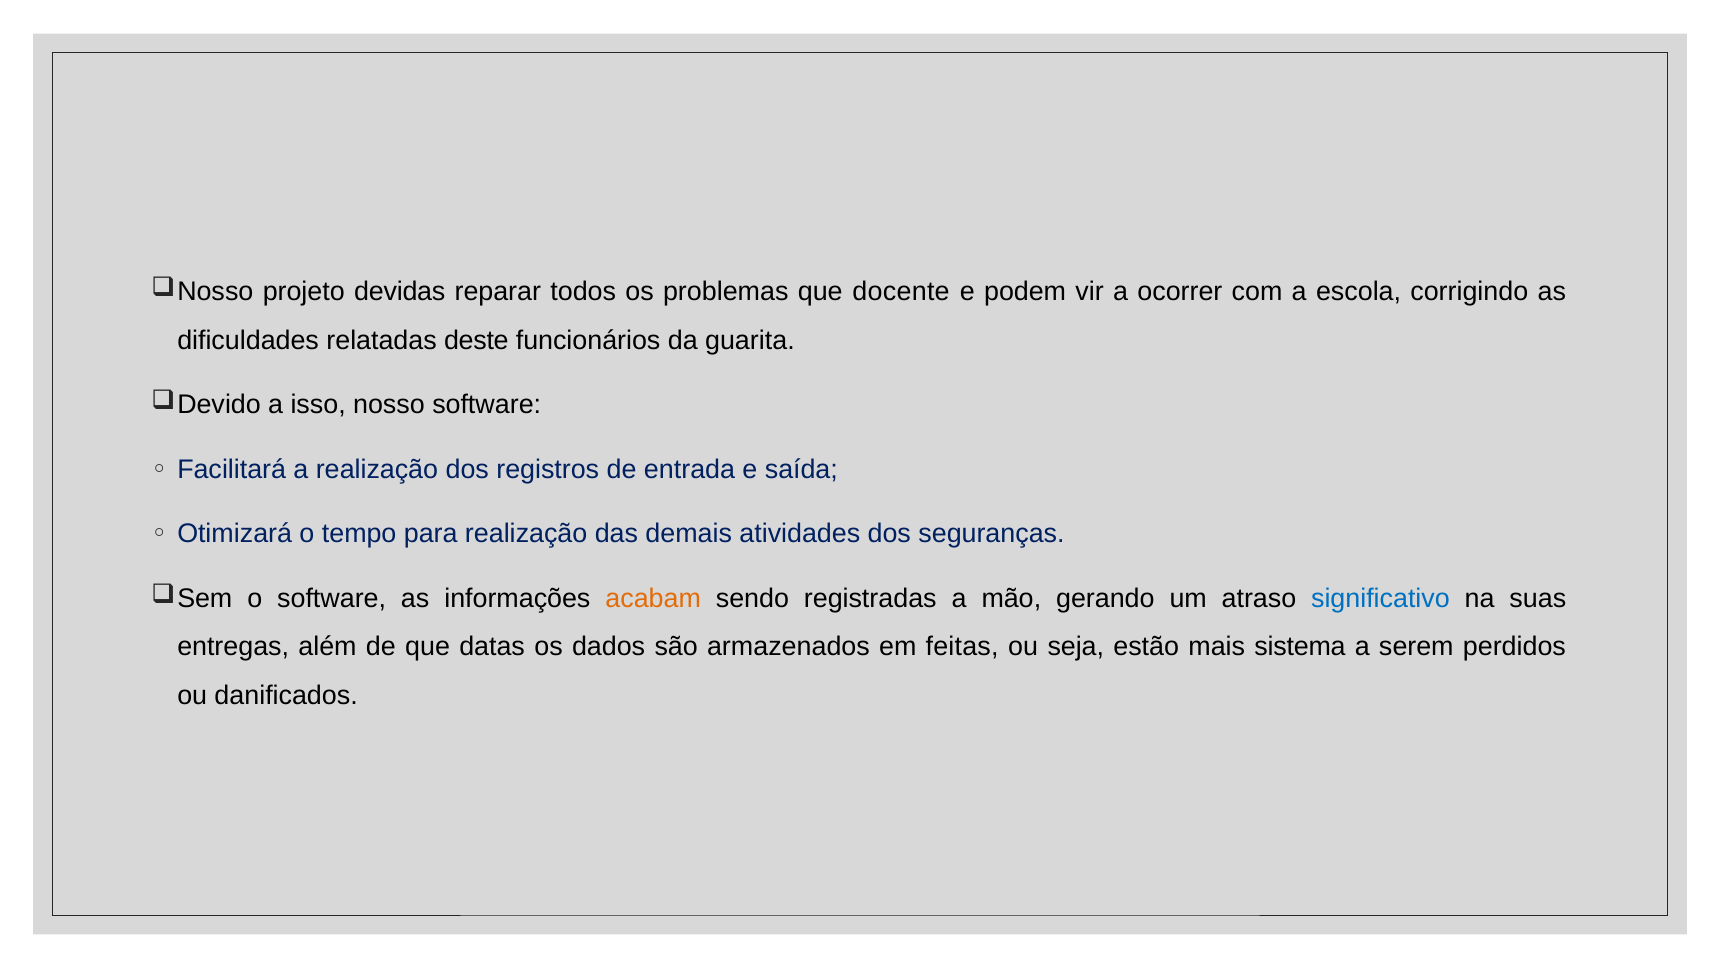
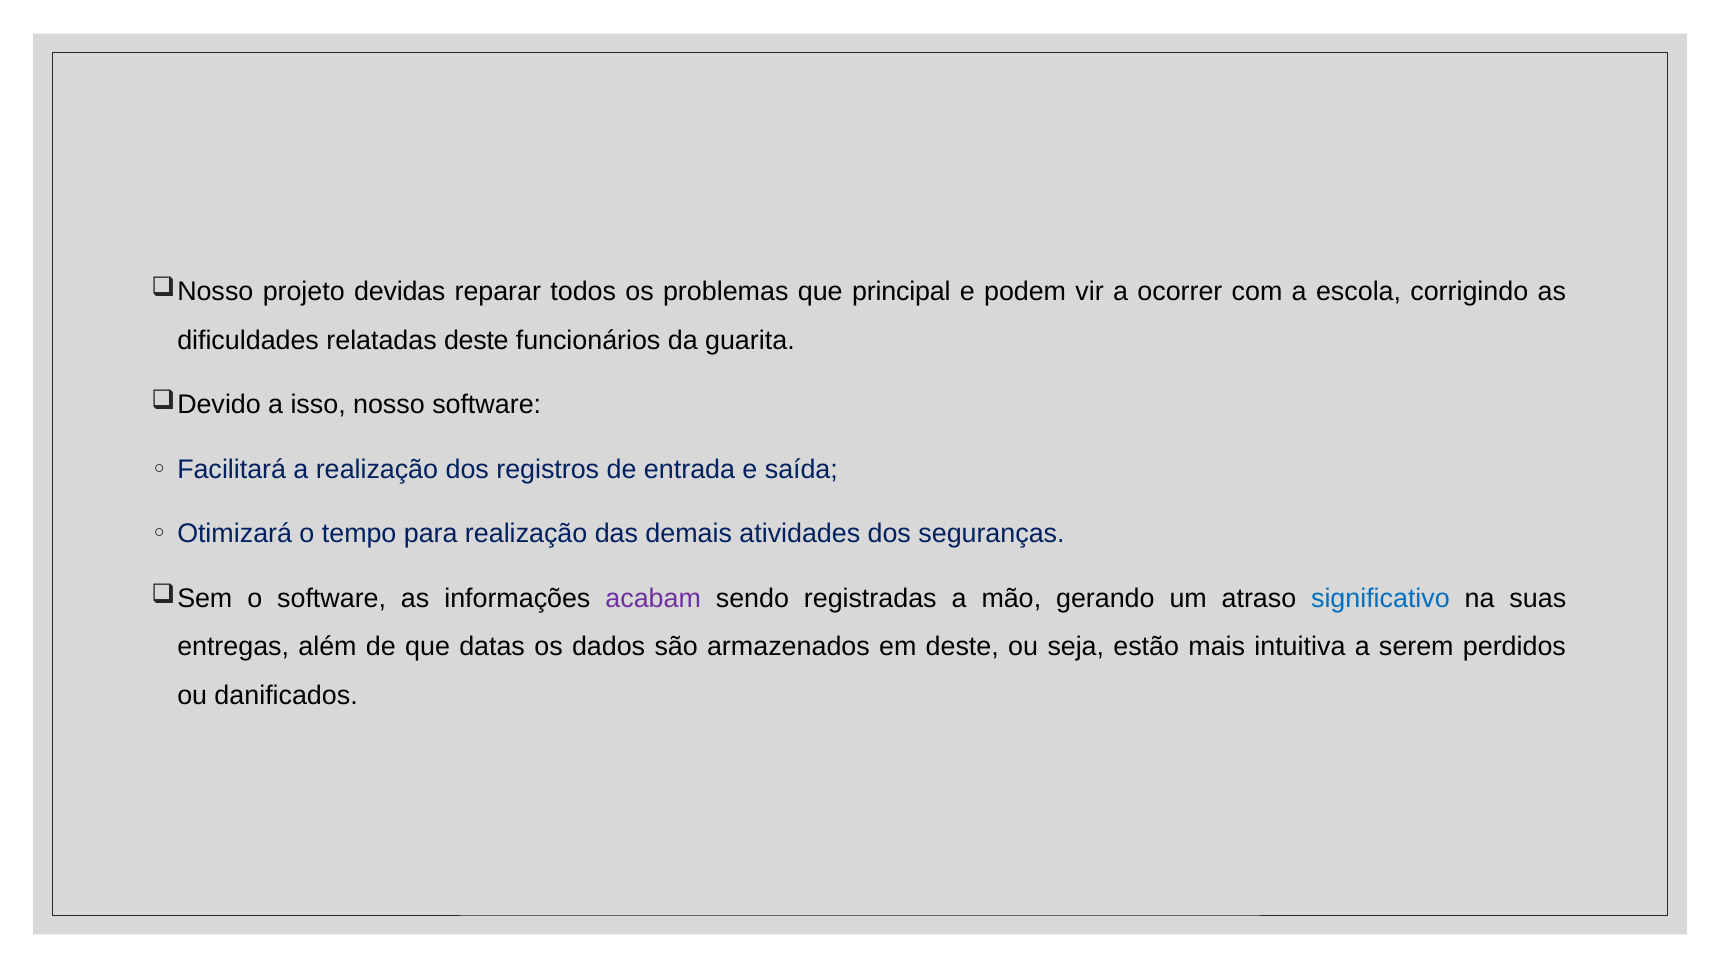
docente: docente -> principal
acabam colour: orange -> purple
em feitas: feitas -> deste
sistema: sistema -> intuitiva
